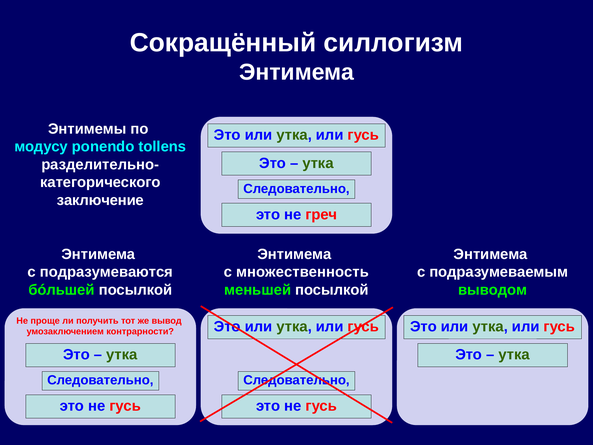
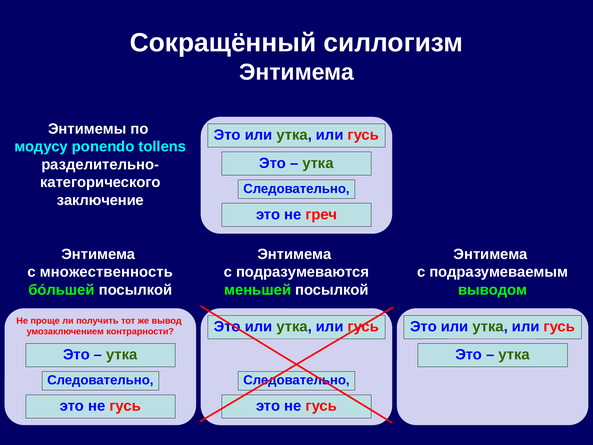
подразумеваются: подразумеваются -> множественность
множественность: множественность -> подразумеваются
